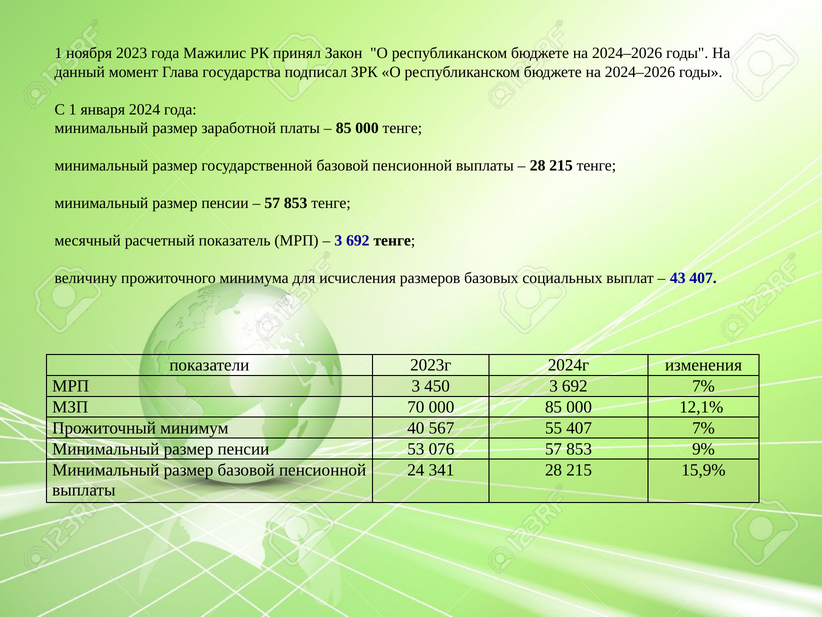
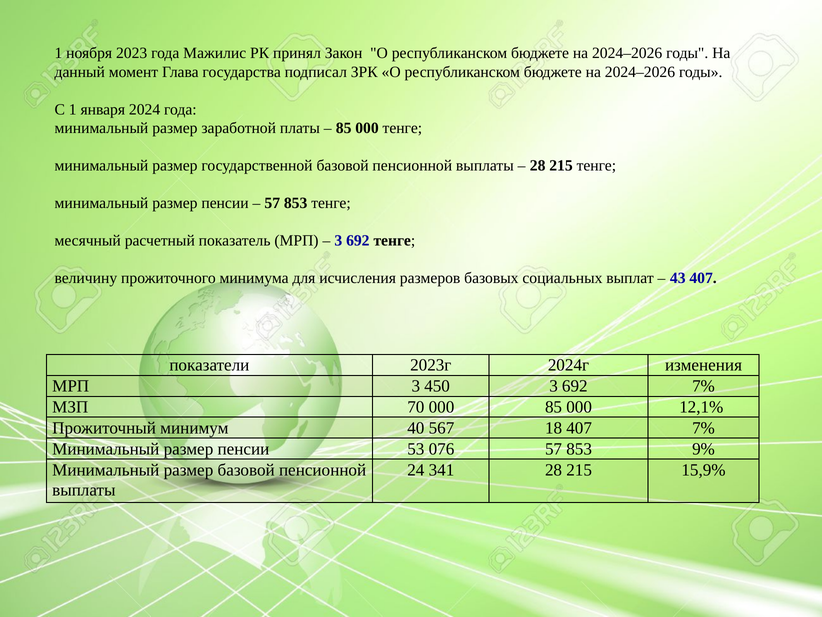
55: 55 -> 18
